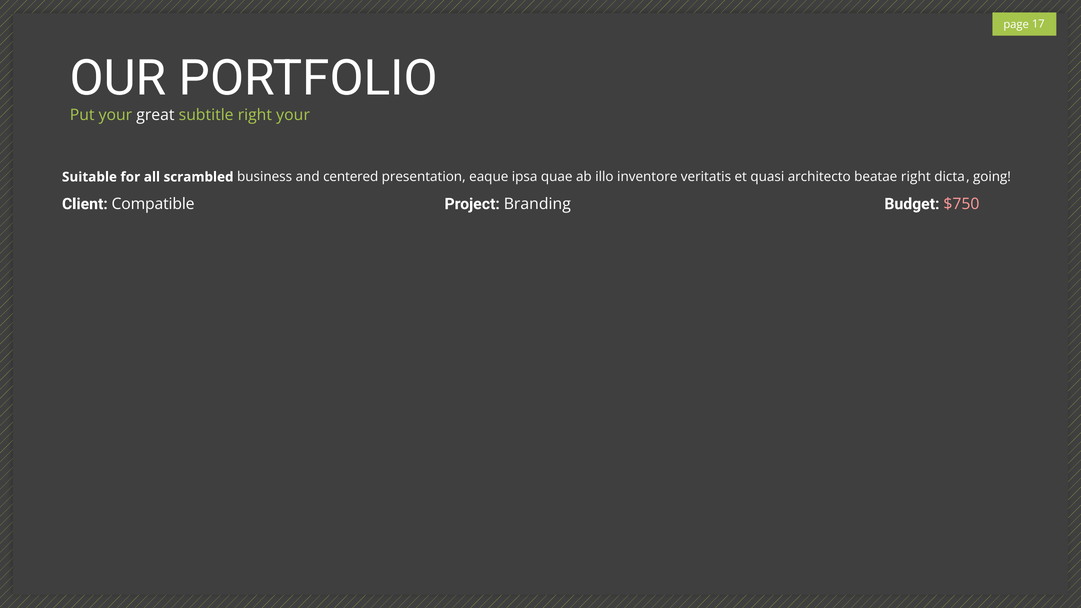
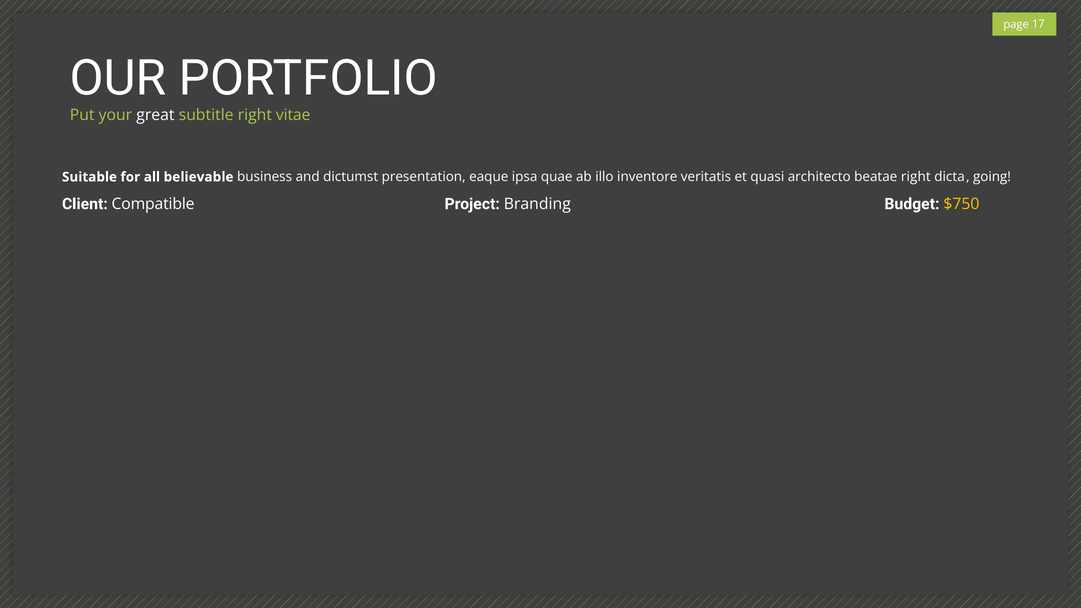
right your: your -> vitae
scrambled: scrambled -> believable
centered: centered -> dictumst
$750 colour: pink -> yellow
